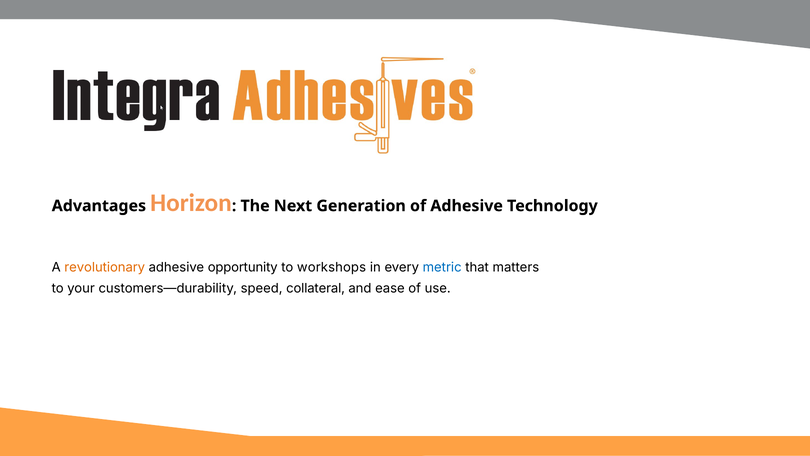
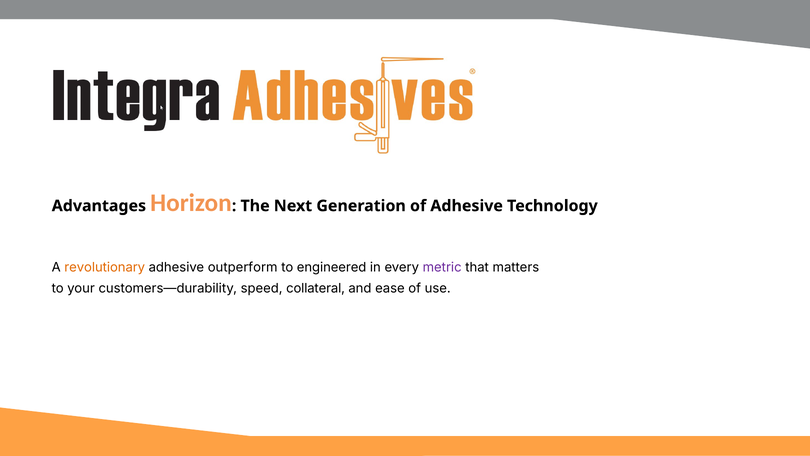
opportunity: opportunity -> outperform
workshops: workshops -> engineered
metric colour: blue -> purple
